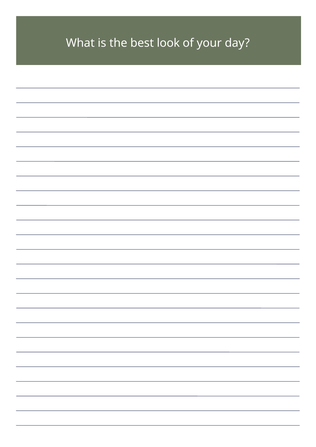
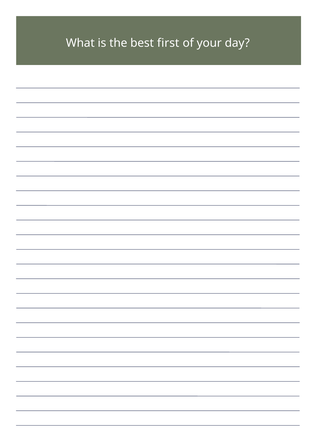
look: look -> first
